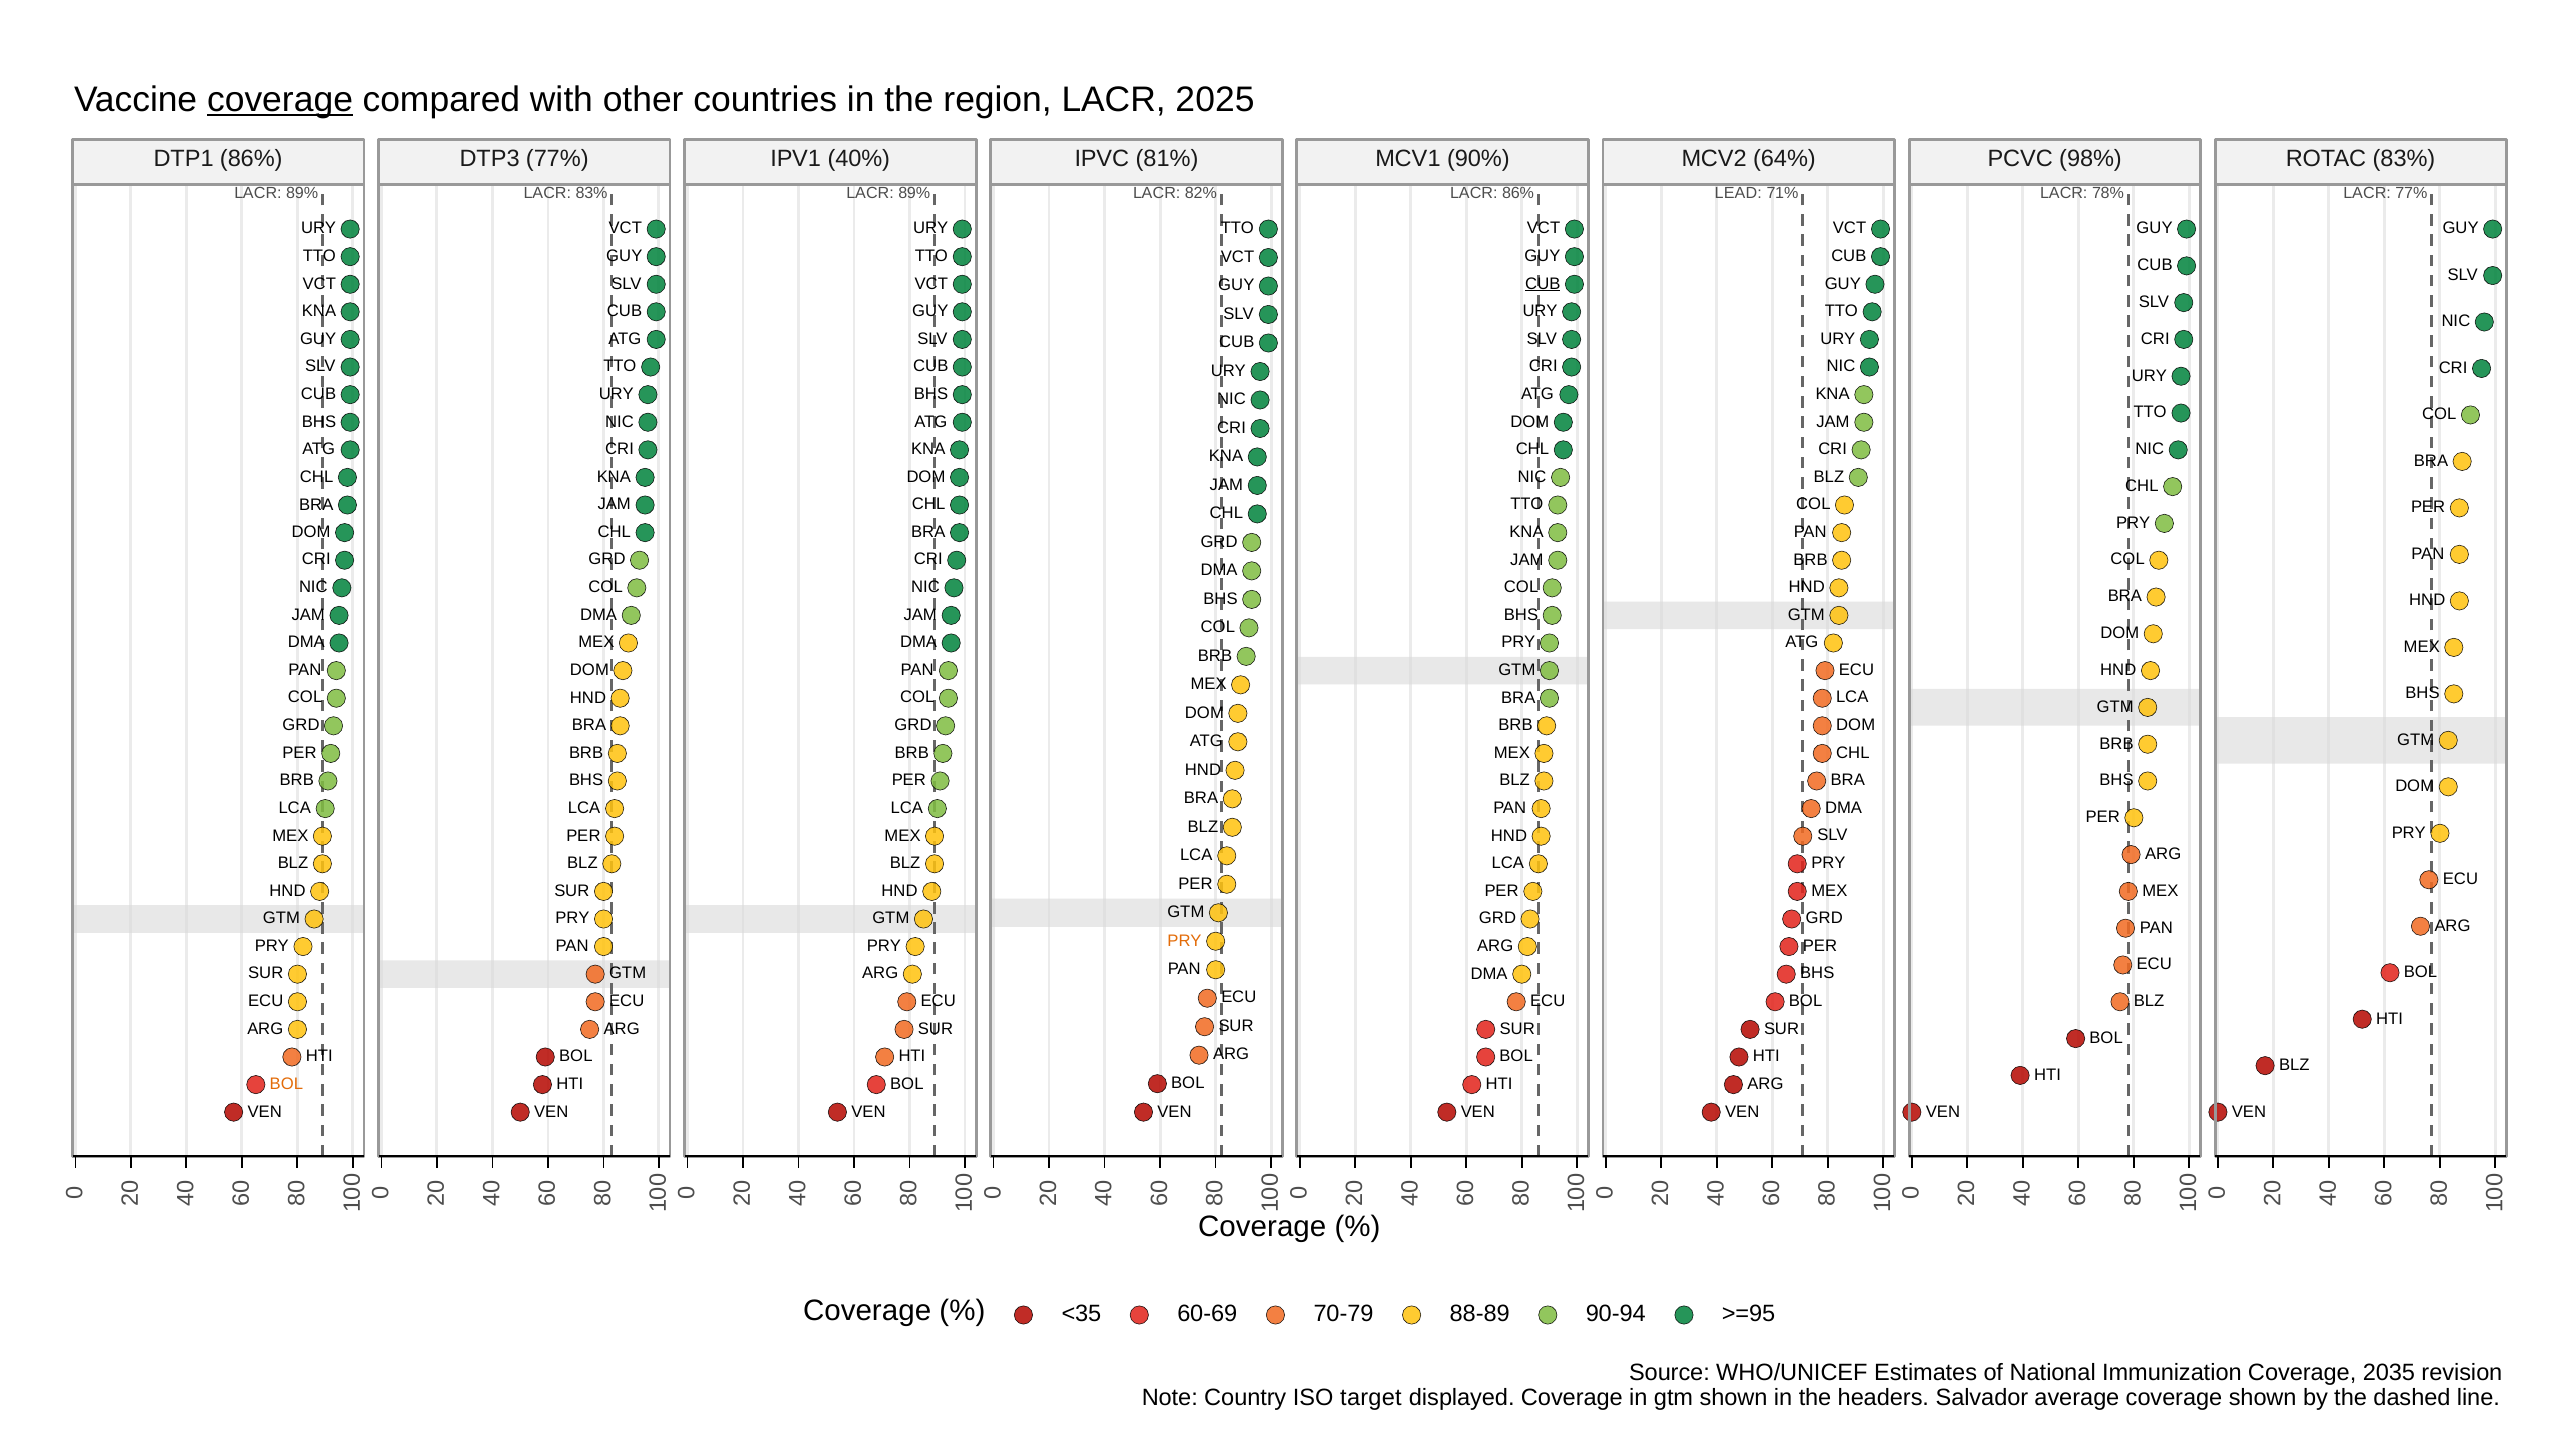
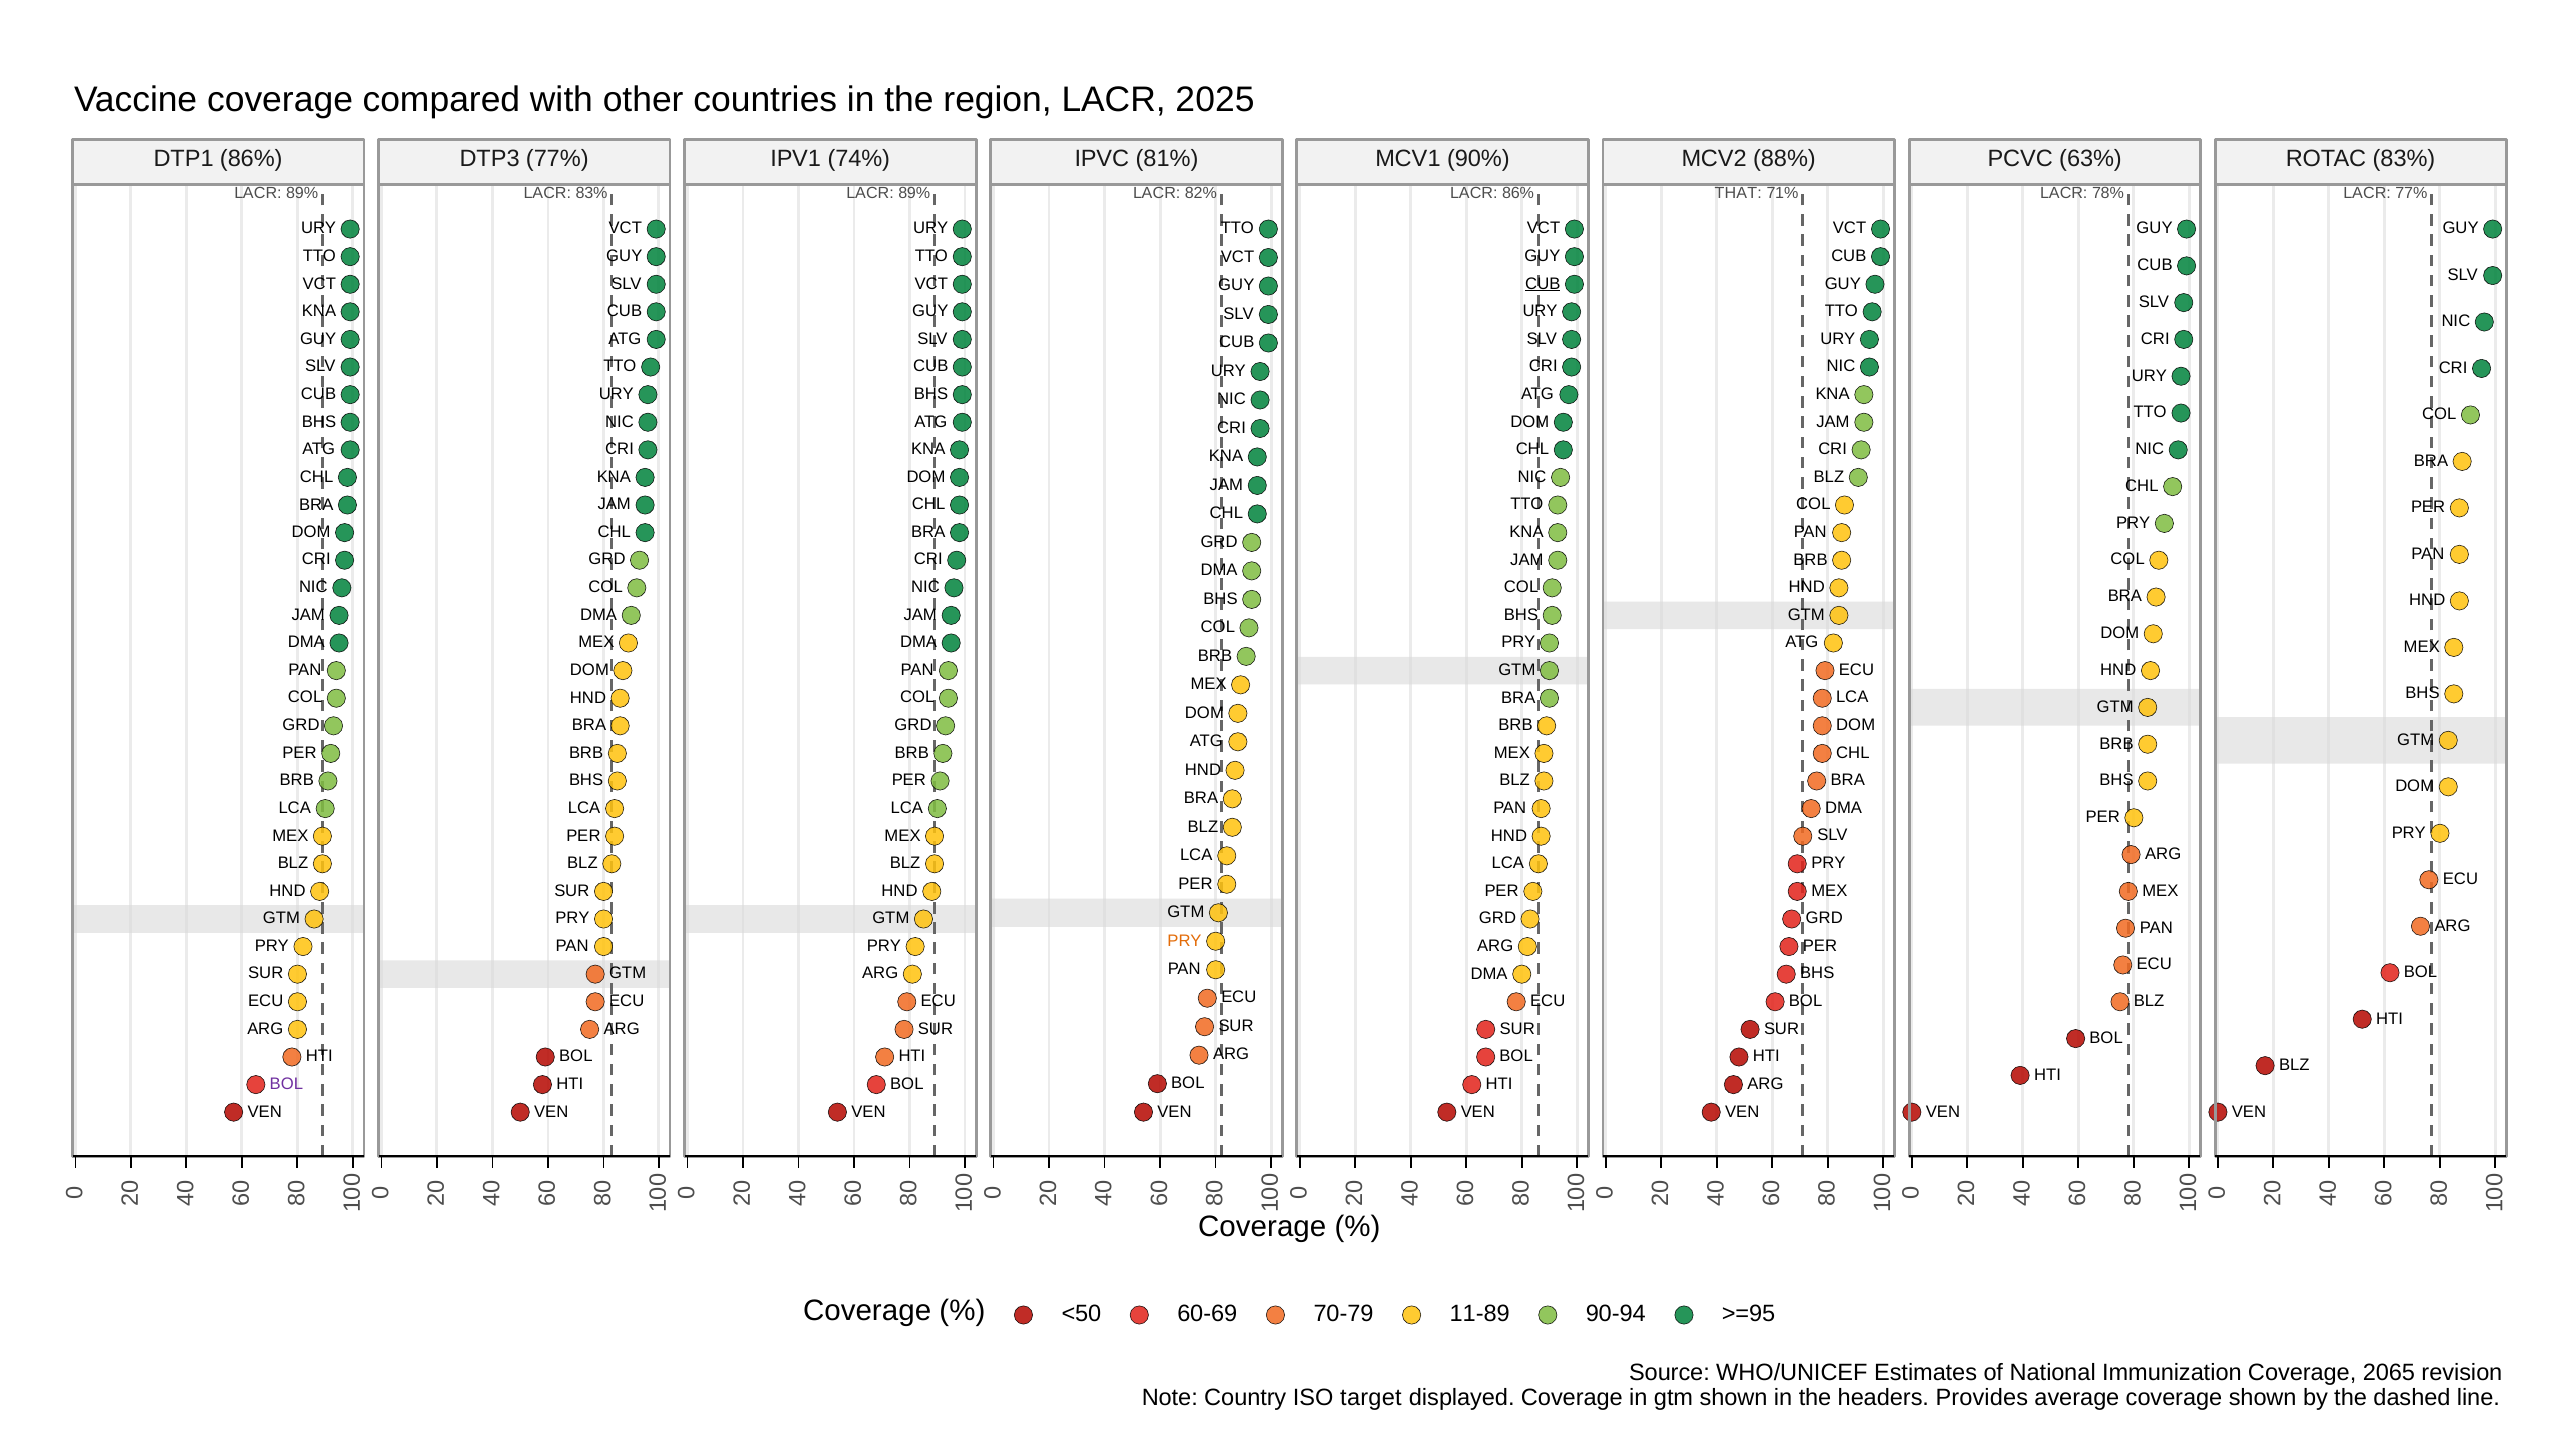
coverage at (280, 100) underline: present -> none
40%: 40% -> 74%
64%: 64% -> 88%
98%: 98% -> 63%
LEAD: LEAD -> THAT
BOL at (286, 1084) colour: orange -> purple
<35: <35 -> <50
88-89: 88-89 -> 11-89
2035: 2035 -> 2065
Salvador: Salvador -> Provides
